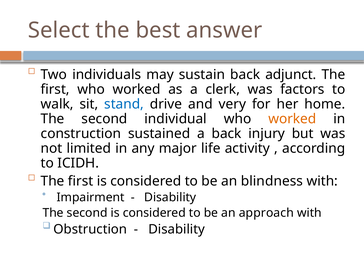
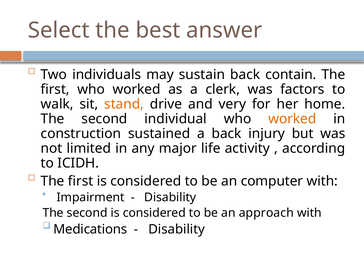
adjunct: adjunct -> contain
stand colour: blue -> orange
blindness: blindness -> computer
Obstruction: Obstruction -> Medications
